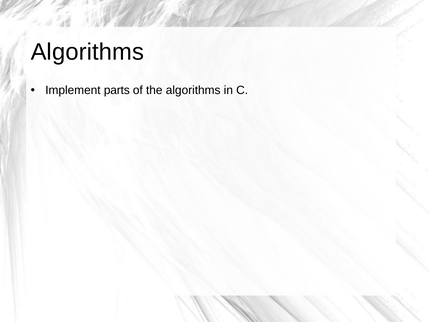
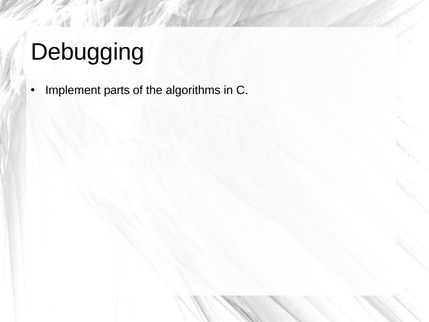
Algorithms at (87, 52): Algorithms -> Debugging
